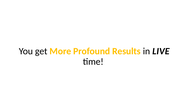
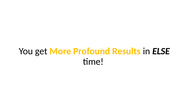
LIVE: LIVE -> ELSE
